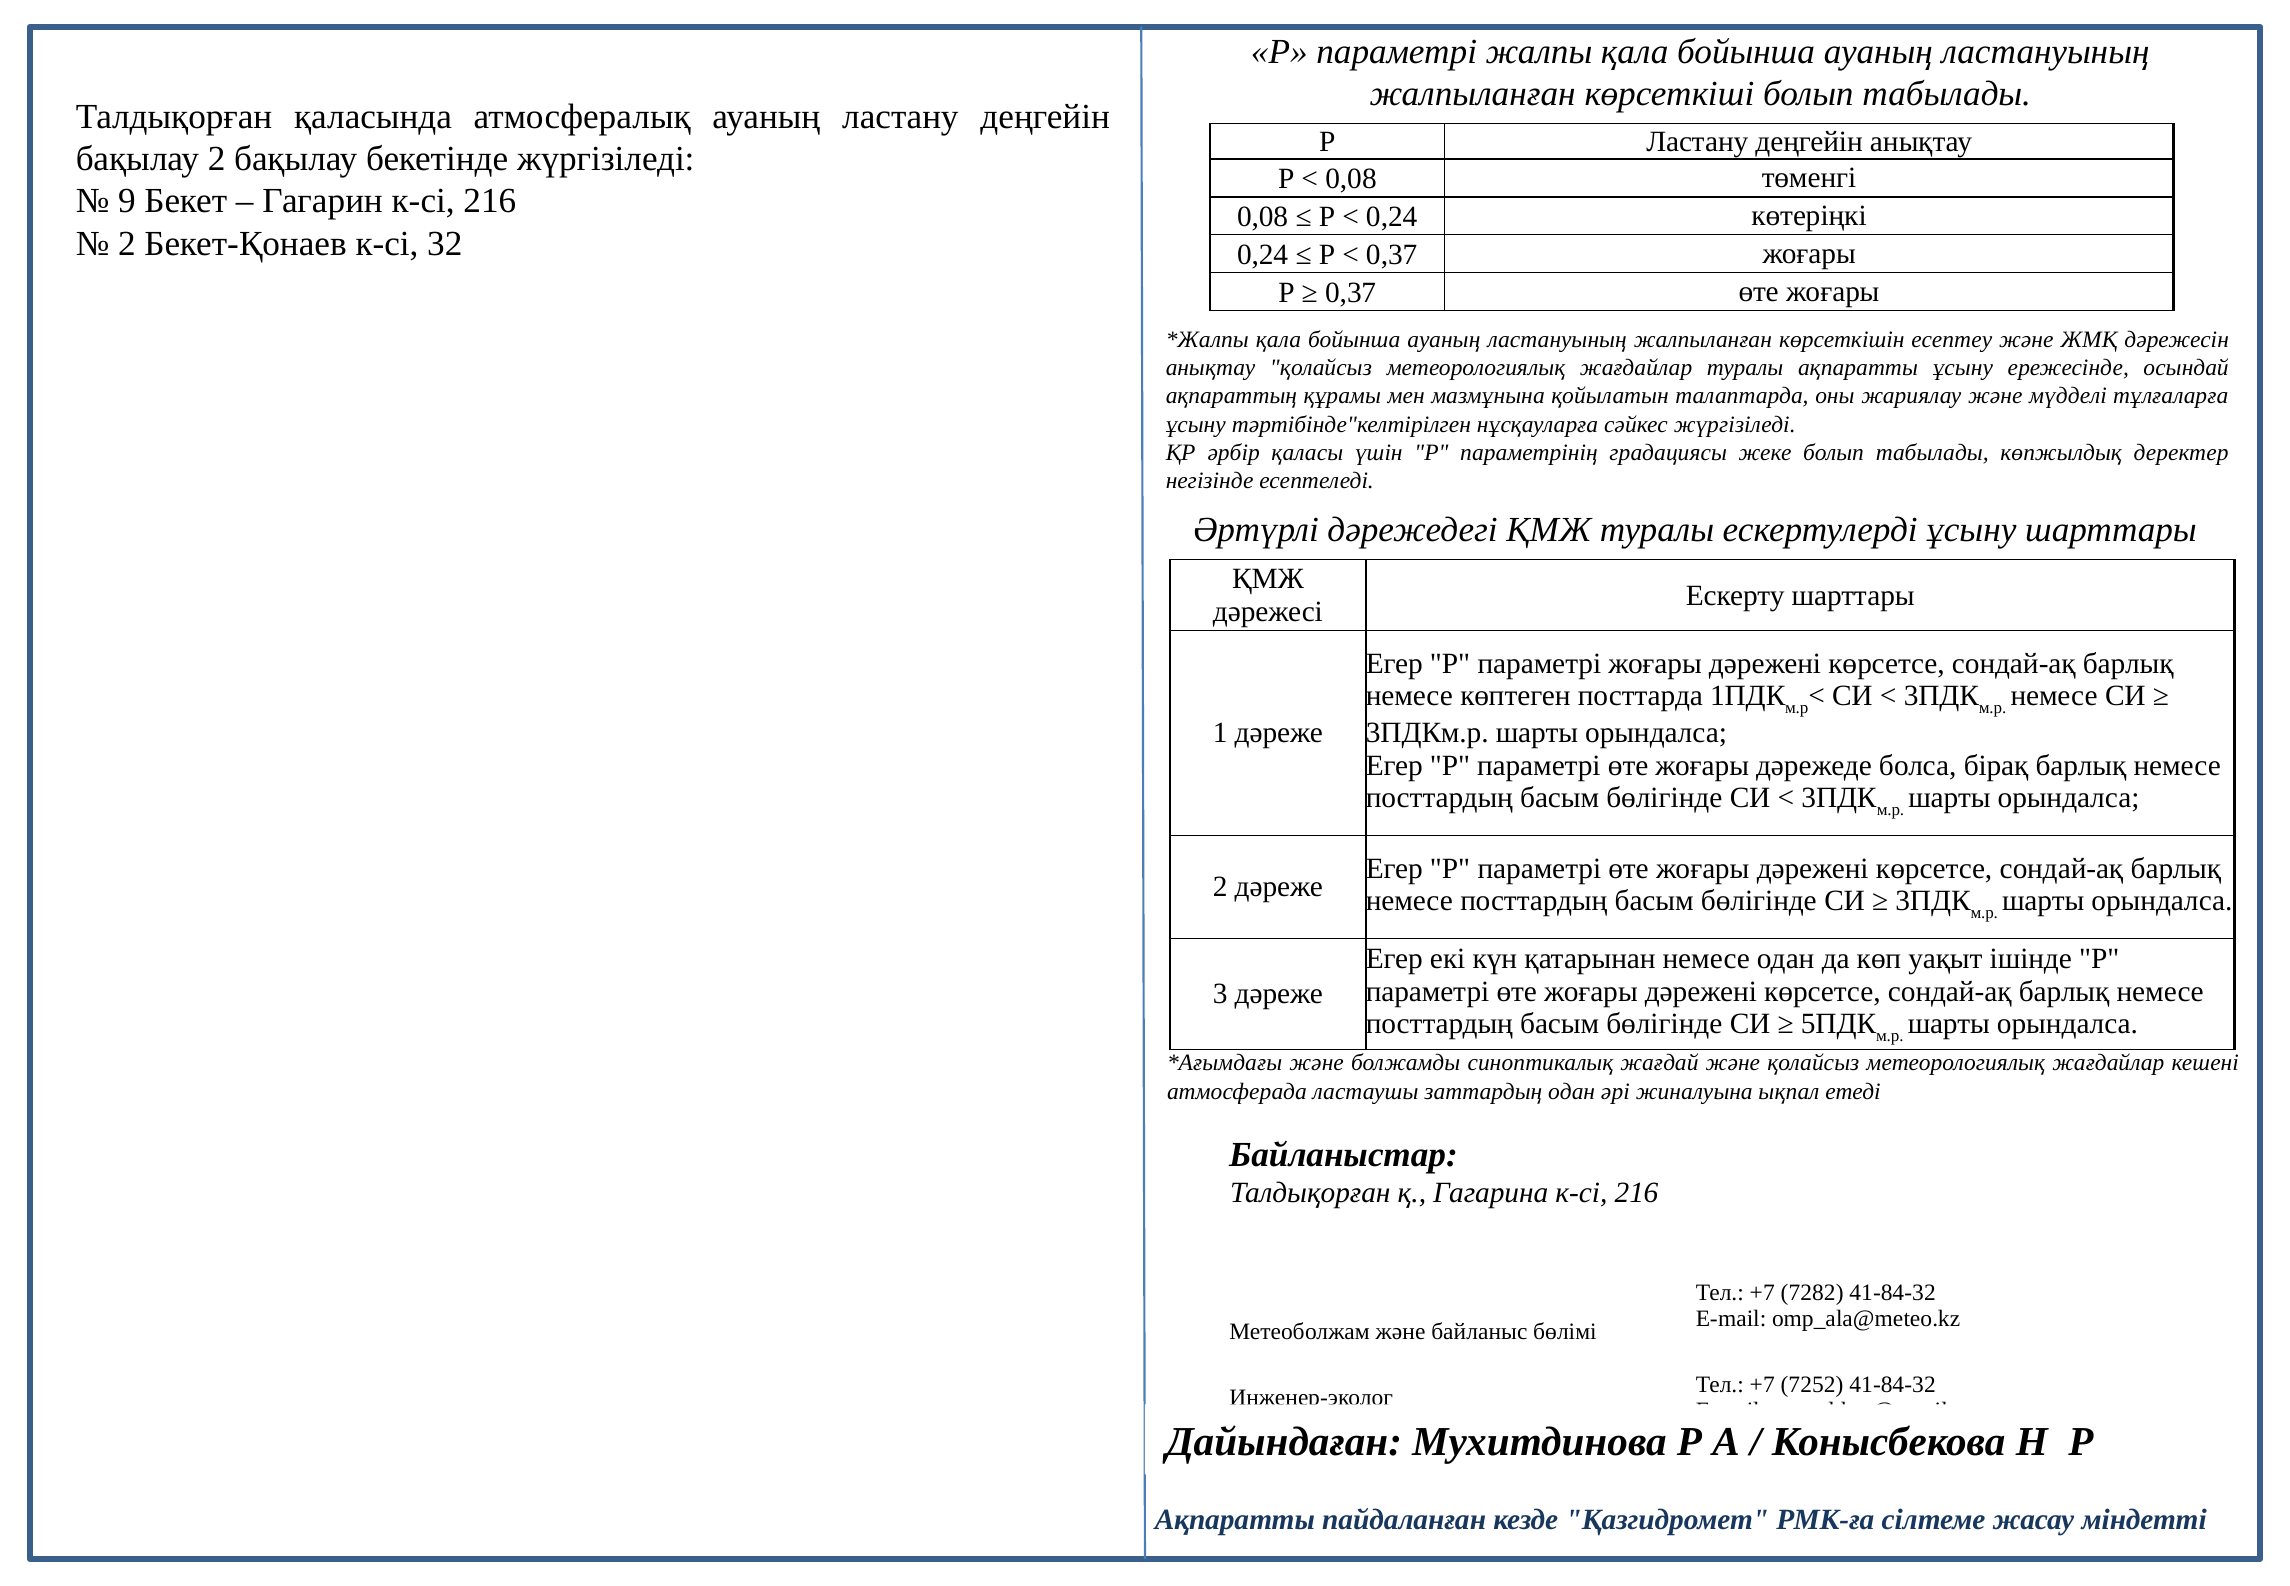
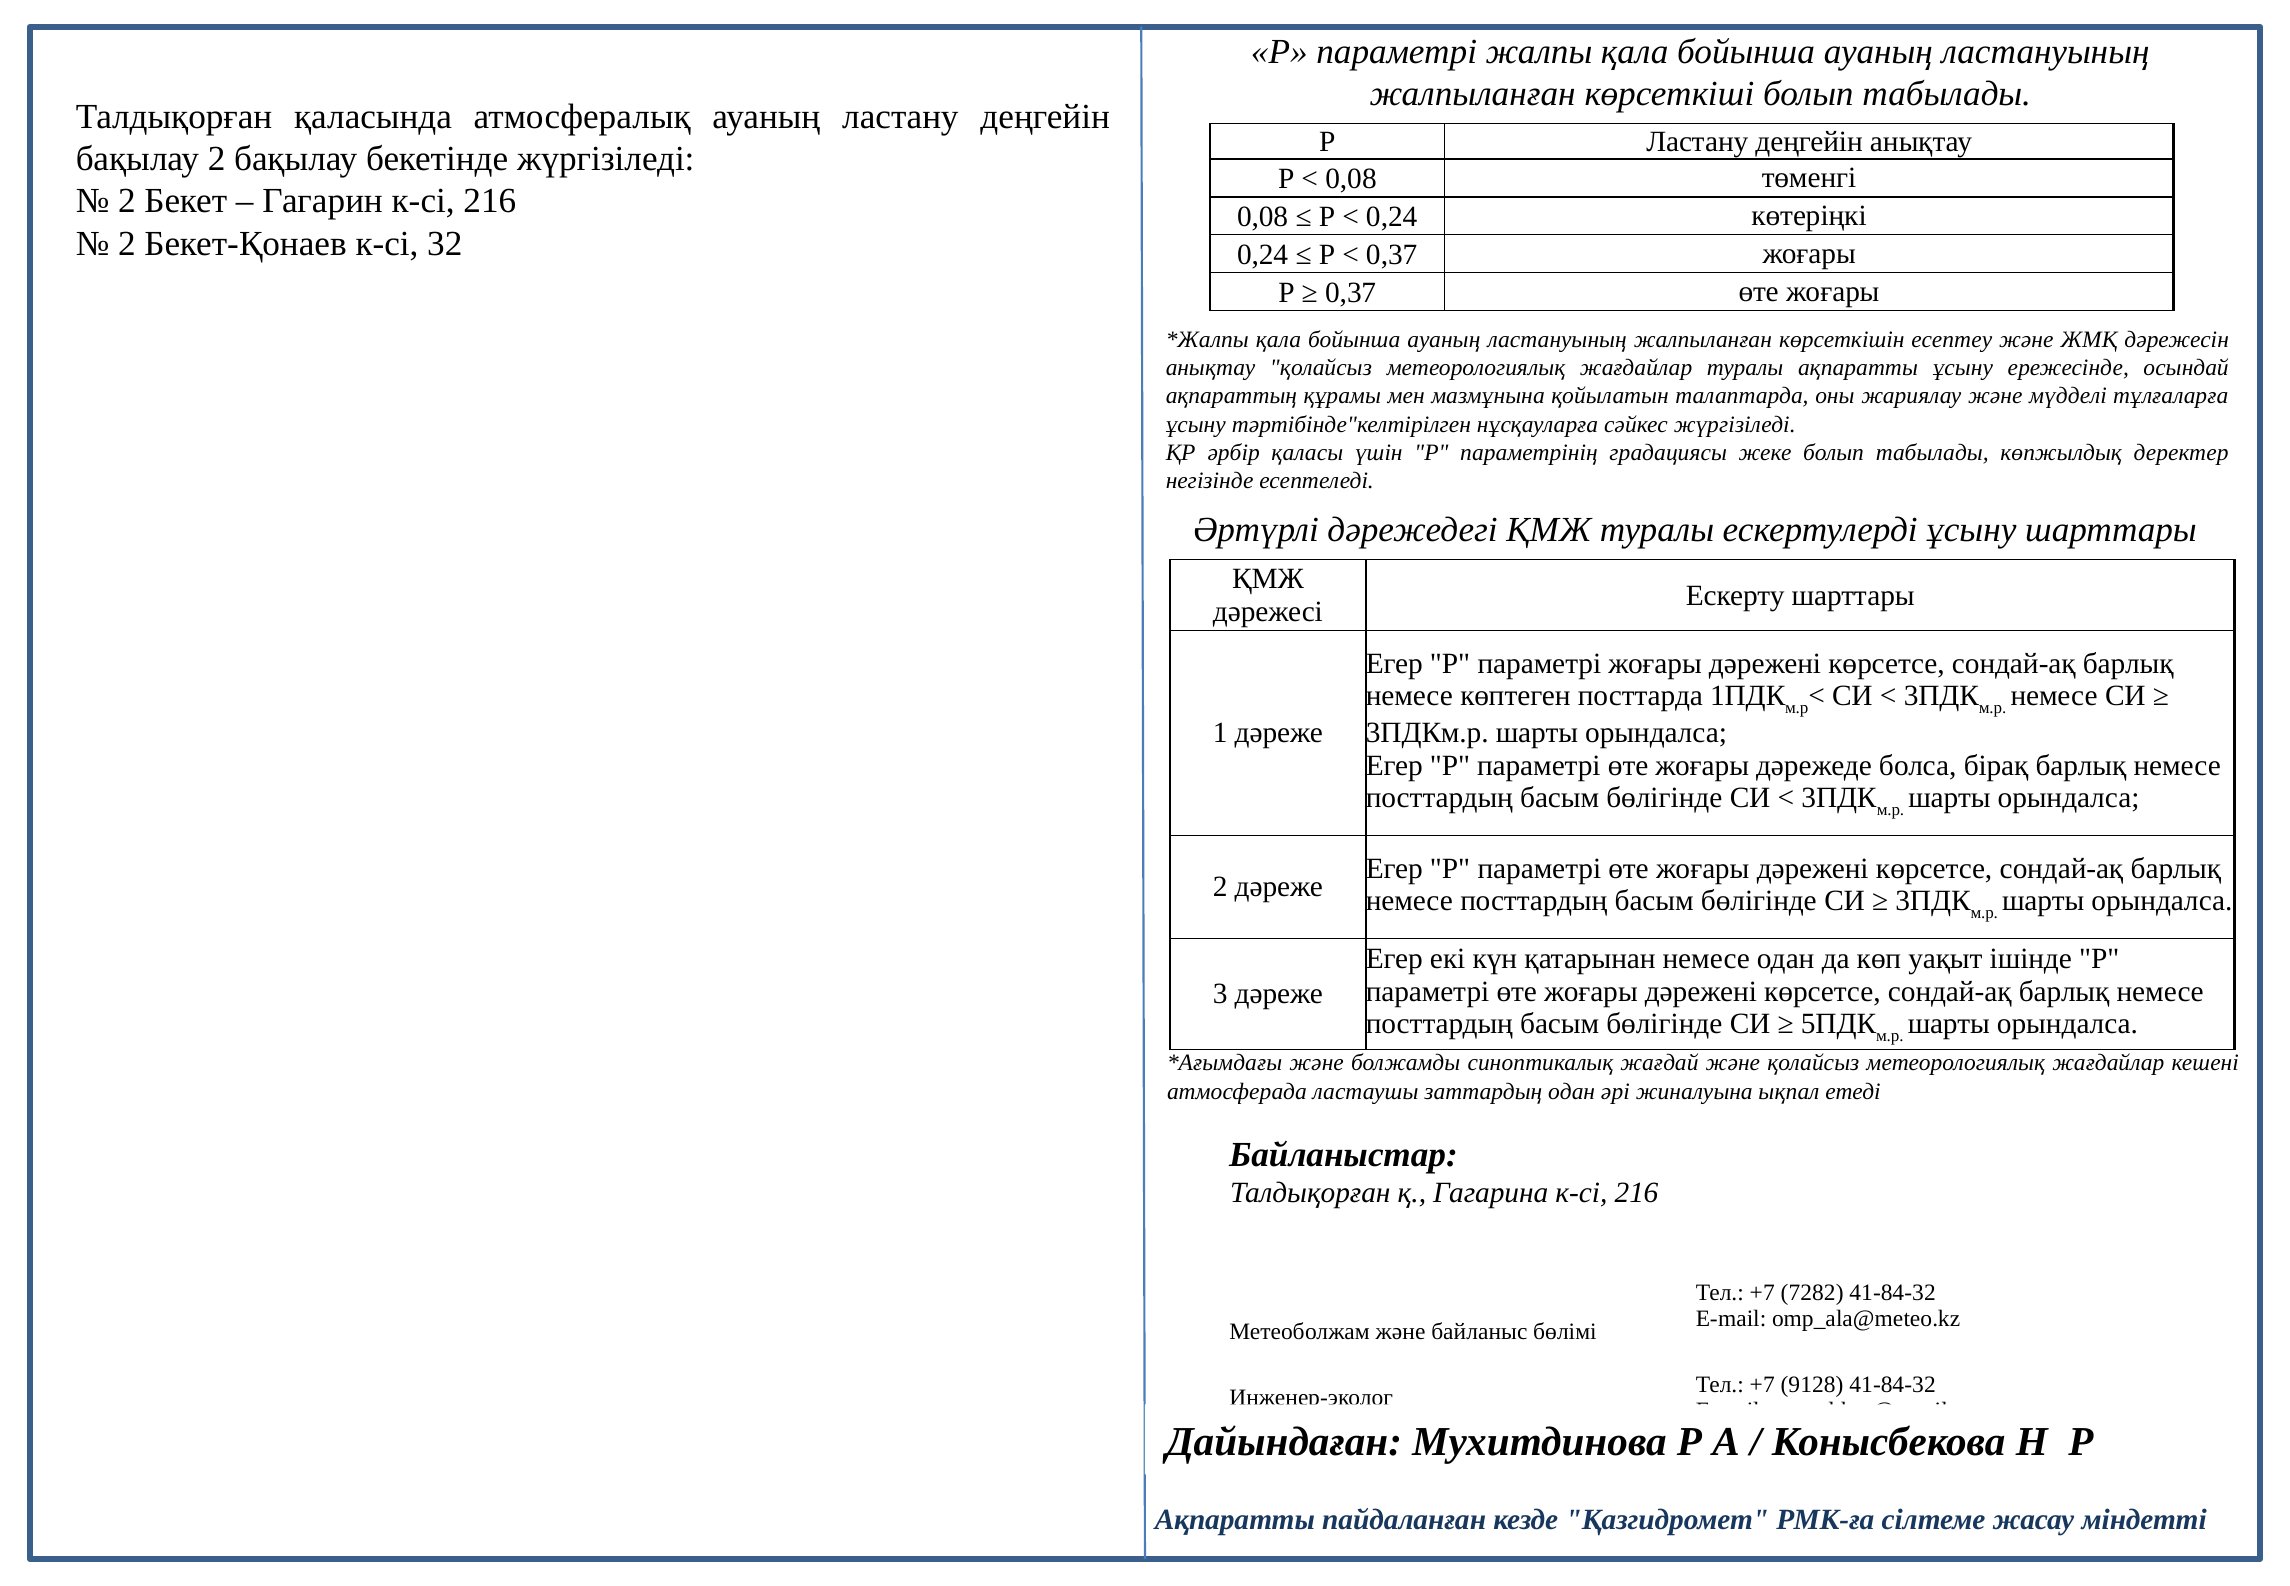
9 at (127, 201): 9 -> 2
7252: 7252 -> 9128
